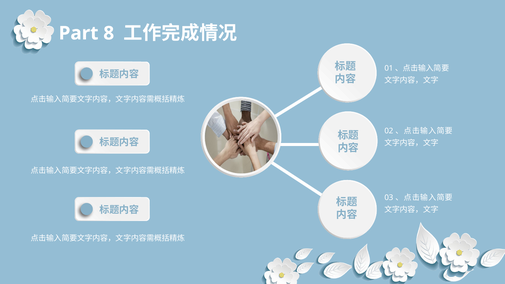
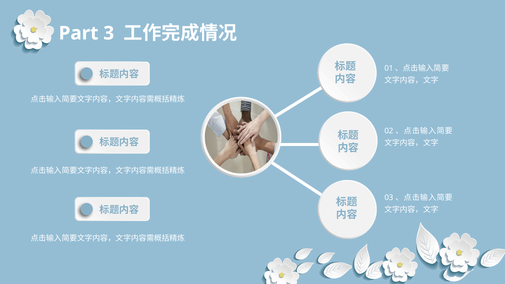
8: 8 -> 3
